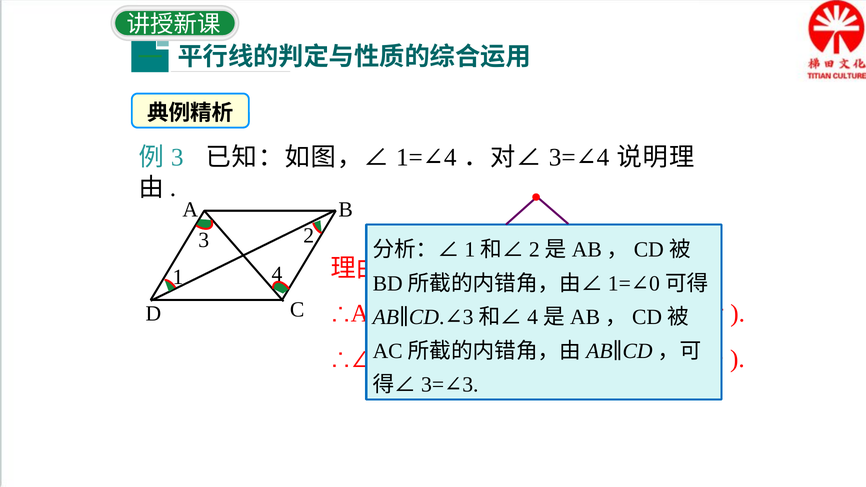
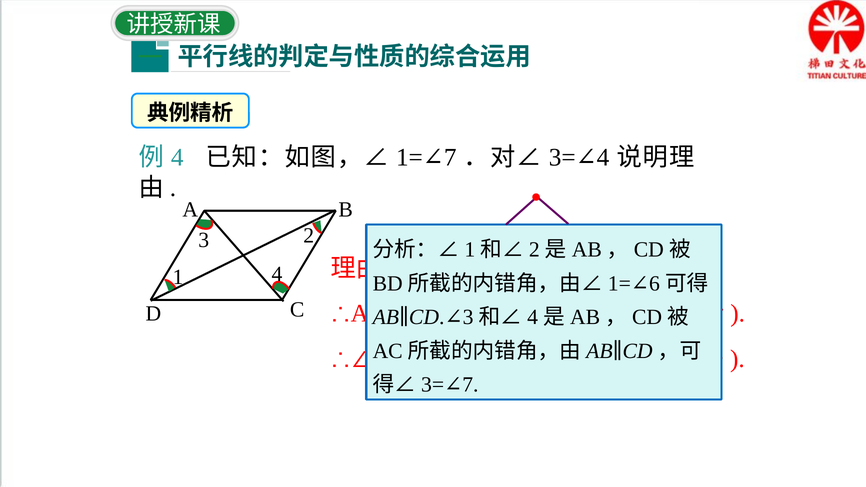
3 at (177, 158): 3 -> 4
4 at (450, 158): 4 -> 7
0: 0 -> 6
3 at (470, 385): 3 -> 7
